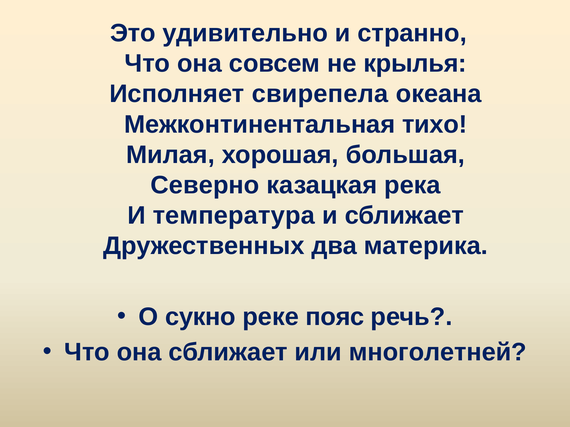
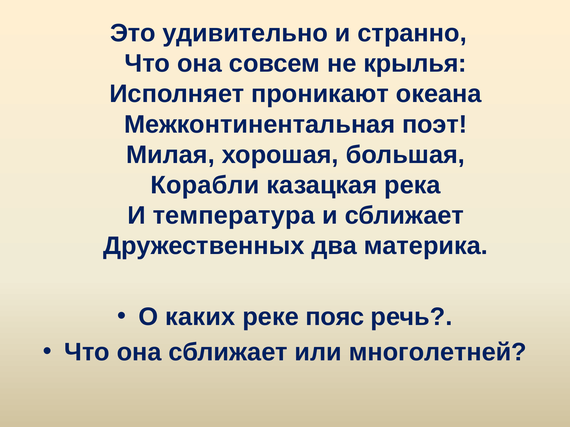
свирепела: свирепела -> проникают
тихо: тихо -> поэт
Северно: Северно -> Корабли
сукно: сукно -> каких
